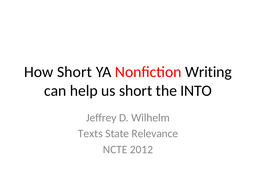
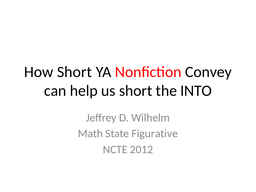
Writing: Writing -> Convey
Texts: Texts -> Math
Relevance: Relevance -> Figurative
